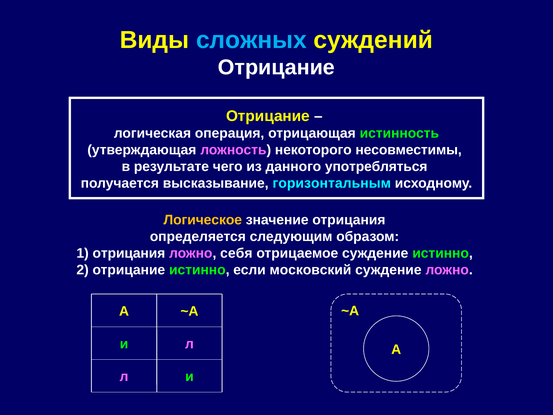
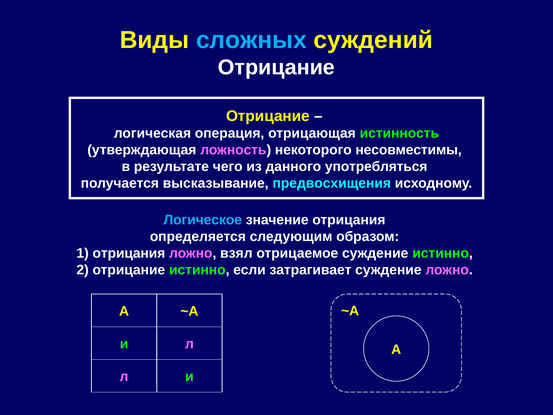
горизонтальным: горизонтальным -> предвосхищения
Логическое colour: yellow -> light blue
себя: себя -> взял
московский: московский -> затрагивает
